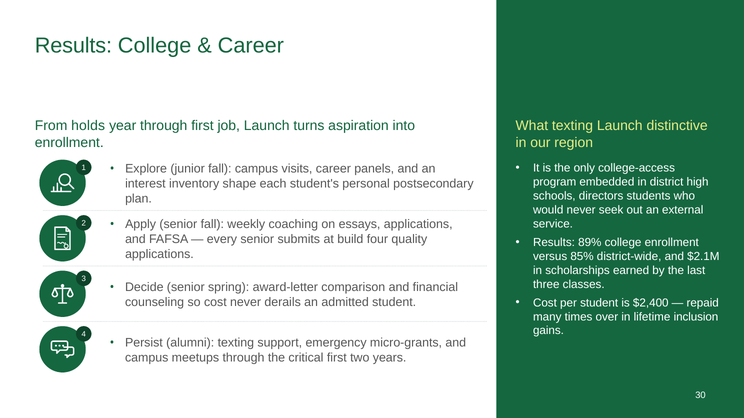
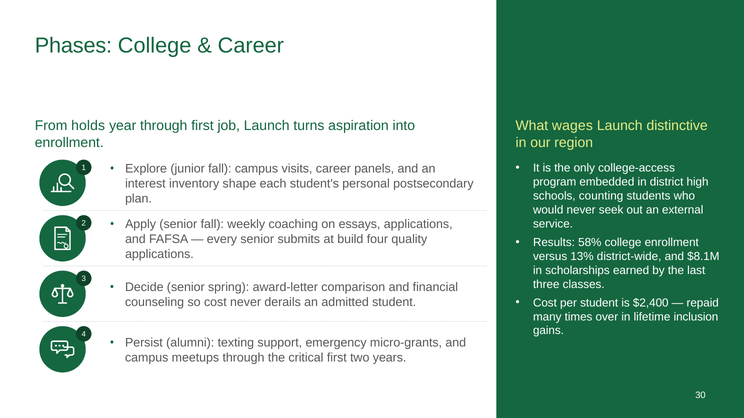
Results at (73, 46): Results -> Phases
What texting: texting -> wages
directors: directors -> counting
89%: 89% -> 58%
85%: 85% -> 13%
$2.1M: $2.1M -> $8.1M
